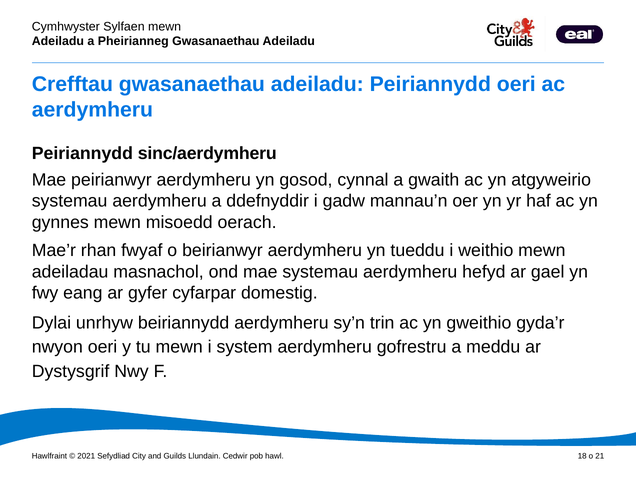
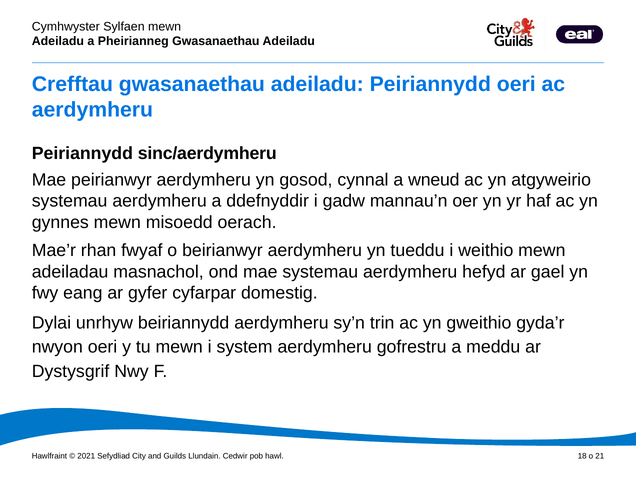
gwaith: gwaith -> wneud
